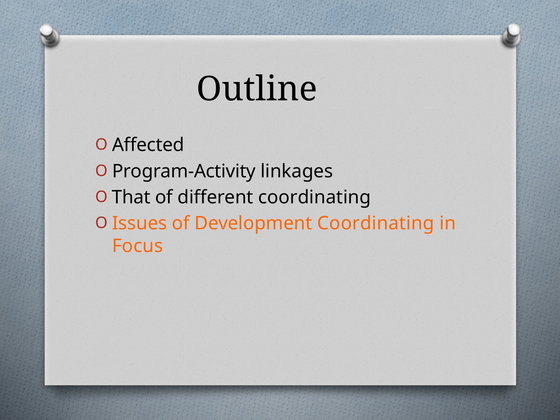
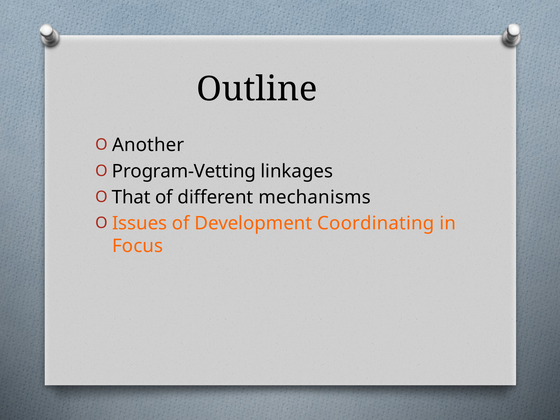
Affected: Affected -> Another
Program-Activity: Program-Activity -> Program-Vetting
different coordinating: coordinating -> mechanisms
